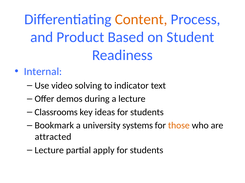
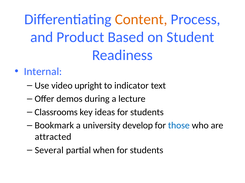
solving: solving -> upright
systems: systems -> develop
those colour: orange -> blue
Lecture at (49, 151): Lecture -> Several
apply: apply -> when
